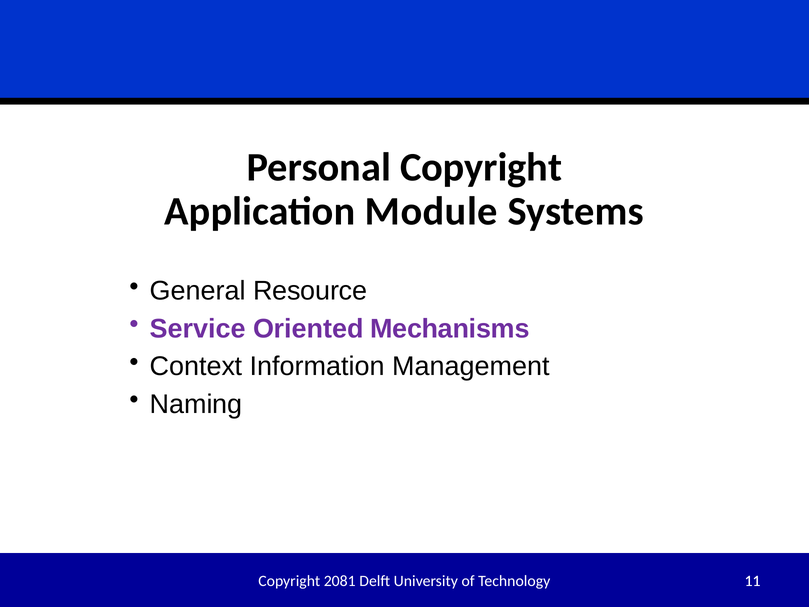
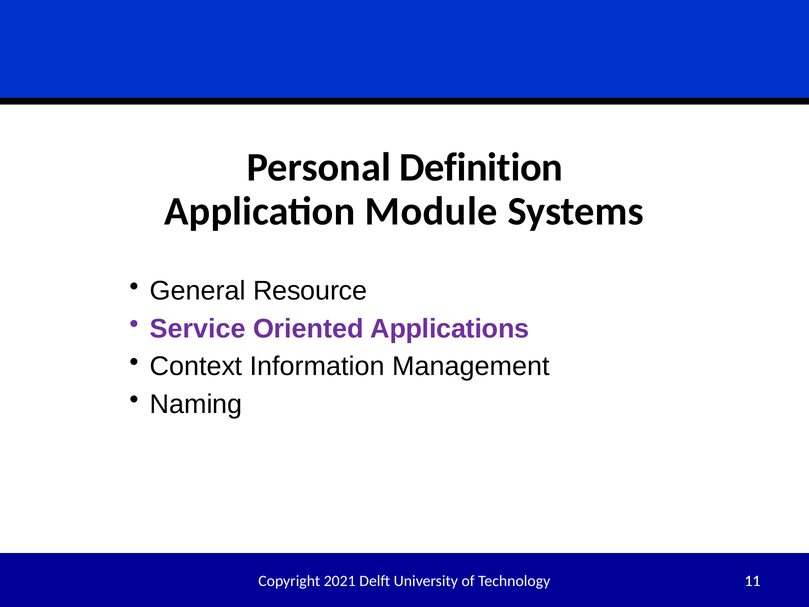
Personal Copyright: Copyright -> Definition
Mechanisms: Mechanisms -> Applications
2081: 2081 -> 2021
